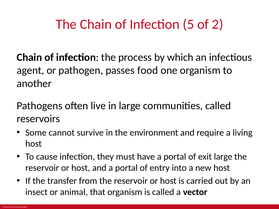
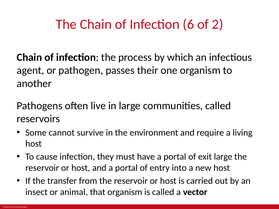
5: 5 -> 6
food: food -> their
